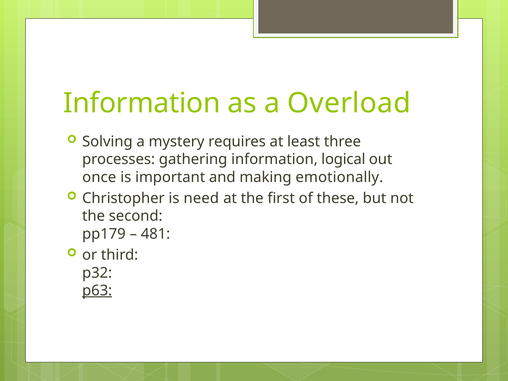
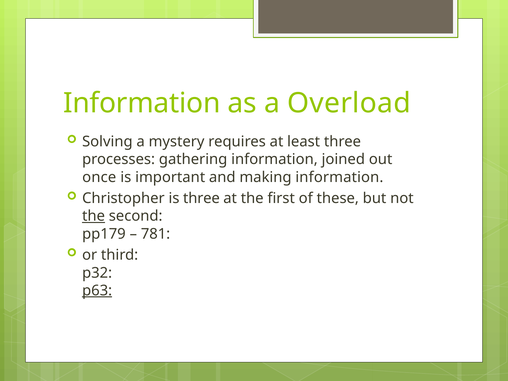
logical: logical -> joined
making emotionally: emotionally -> information
is need: need -> three
the at (94, 216) underline: none -> present
481: 481 -> 781
